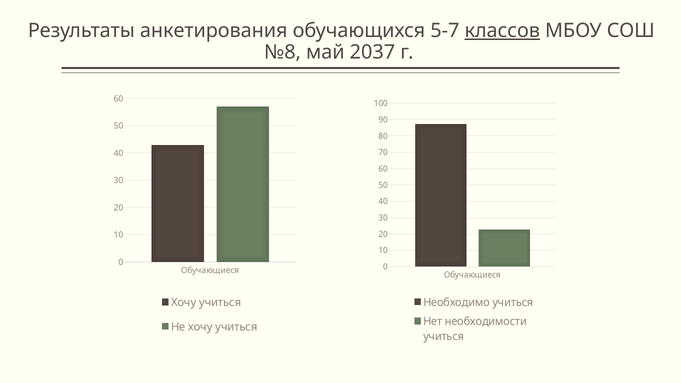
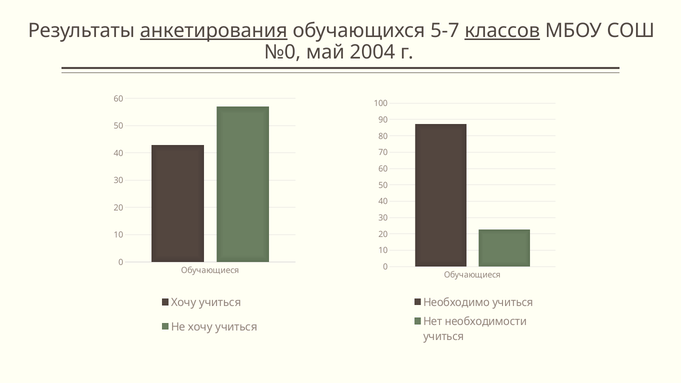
анкетирования underline: none -> present
№8: №8 -> №0
2037: 2037 -> 2004
